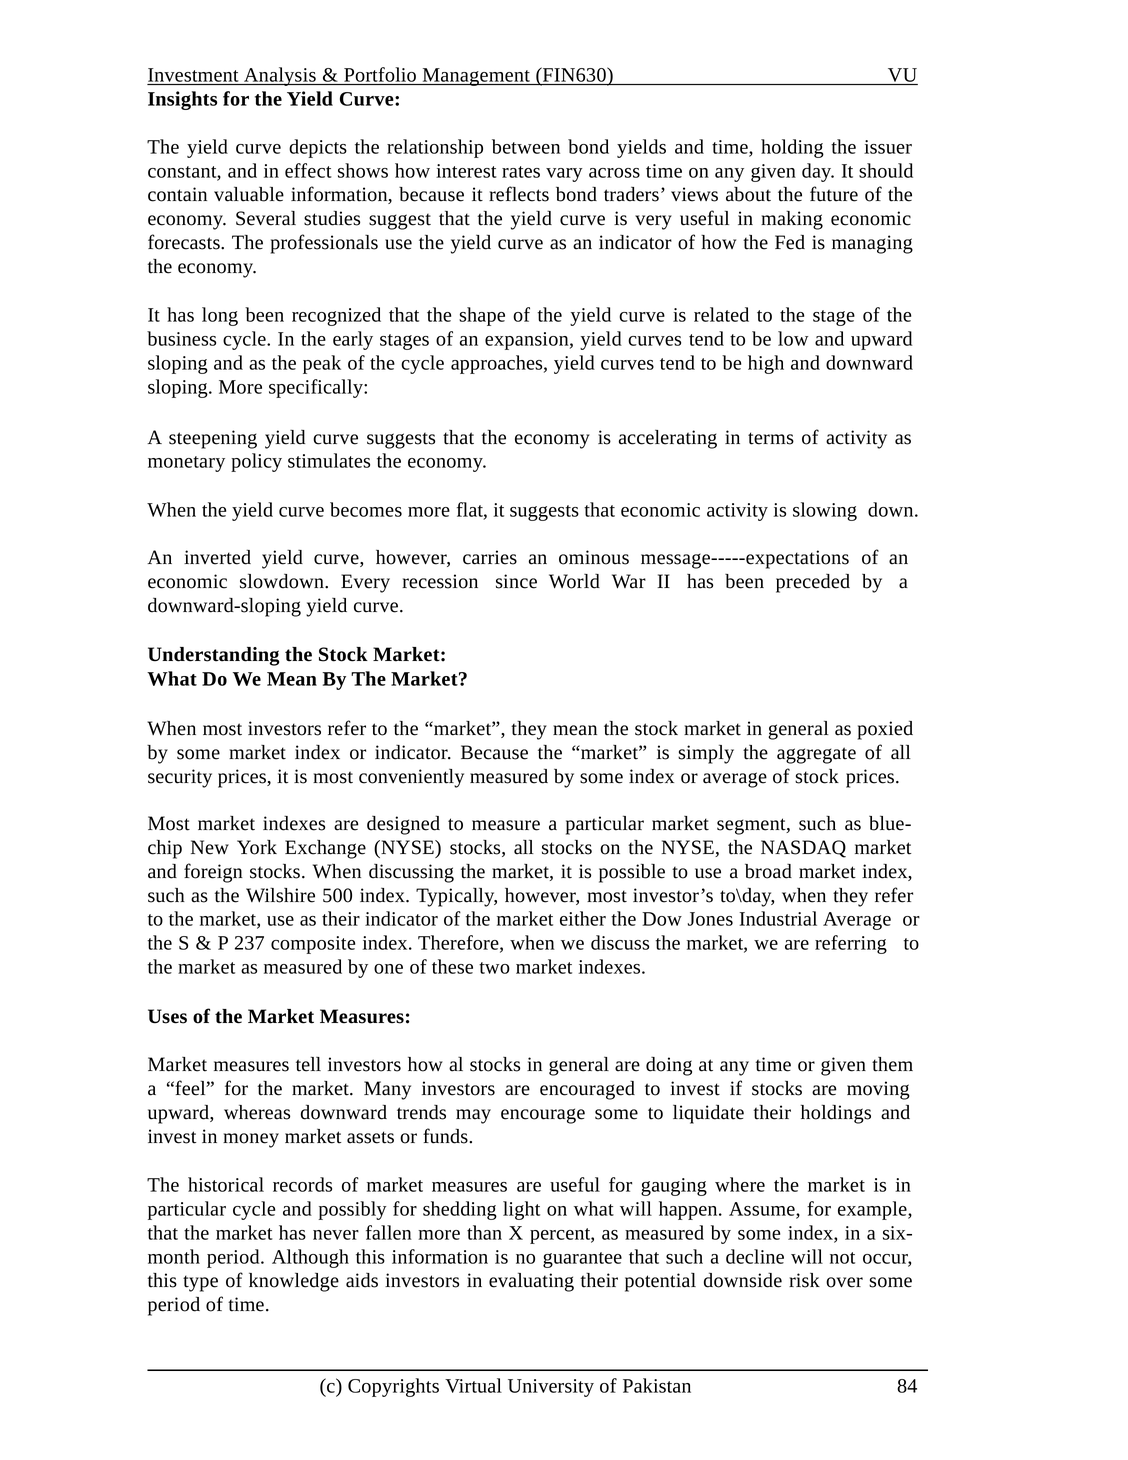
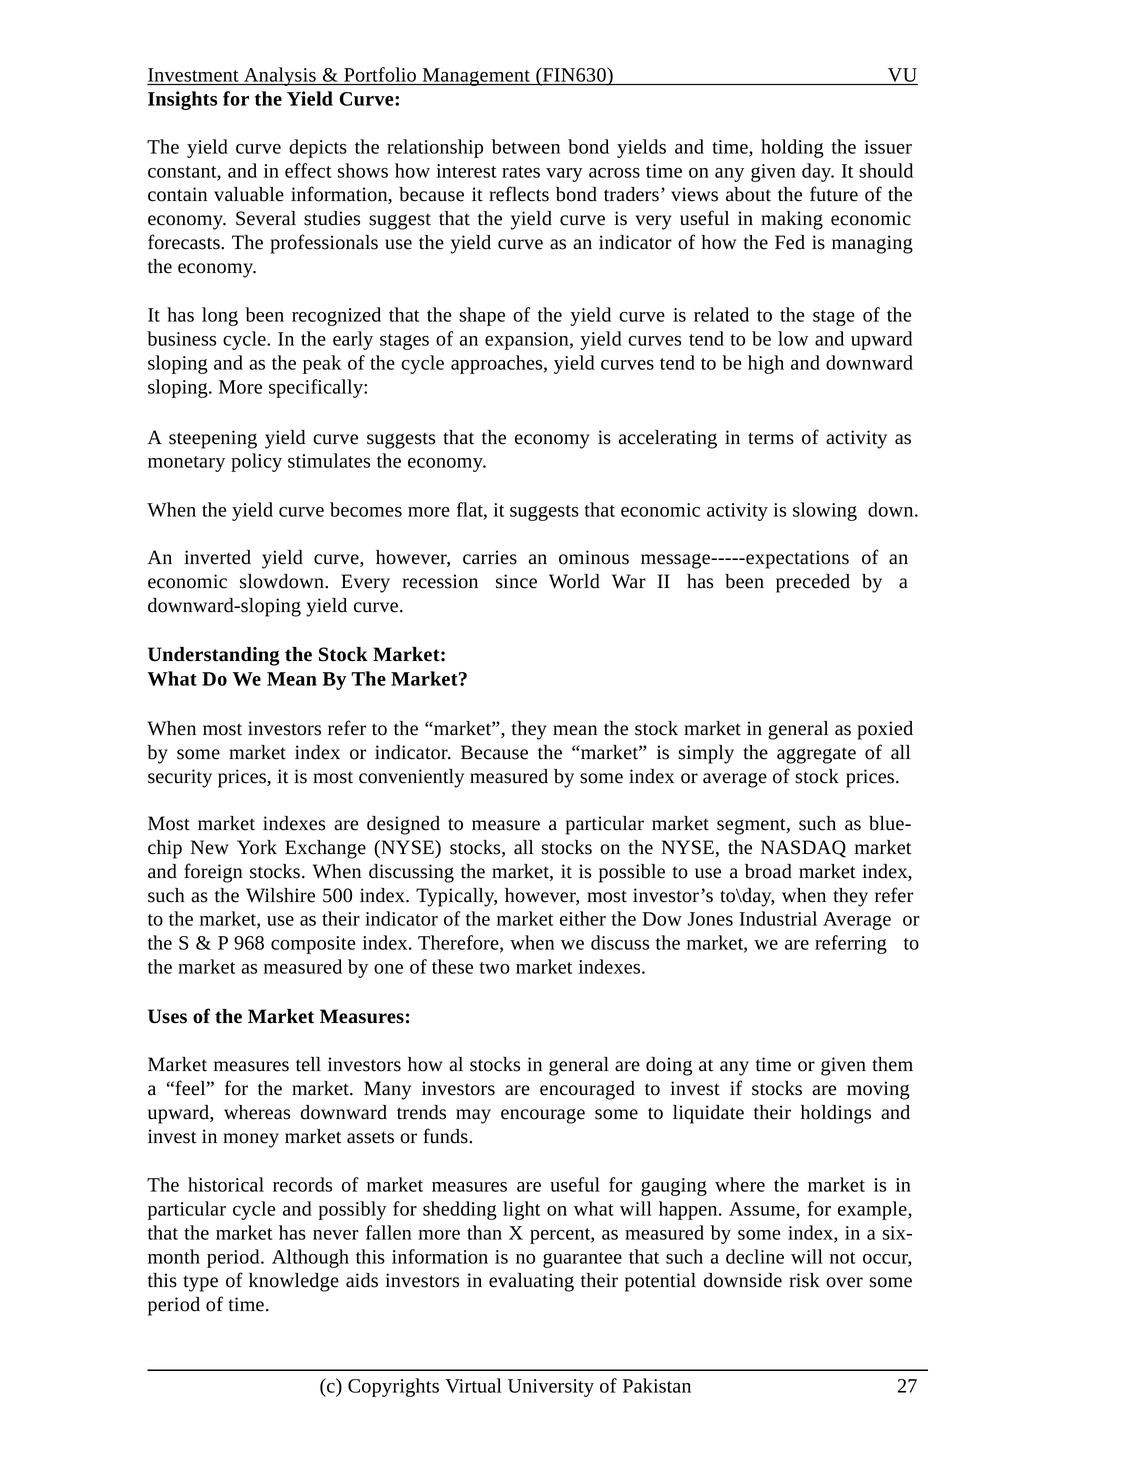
237: 237 -> 968
84: 84 -> 27
